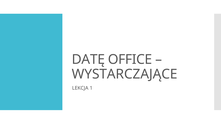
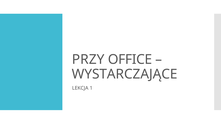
DATĘ: DATĘ -> PRZY
